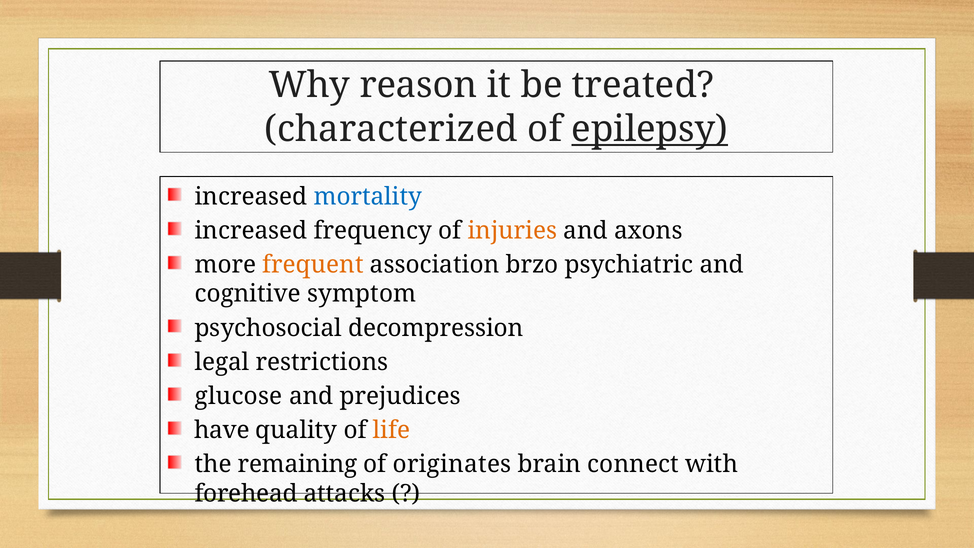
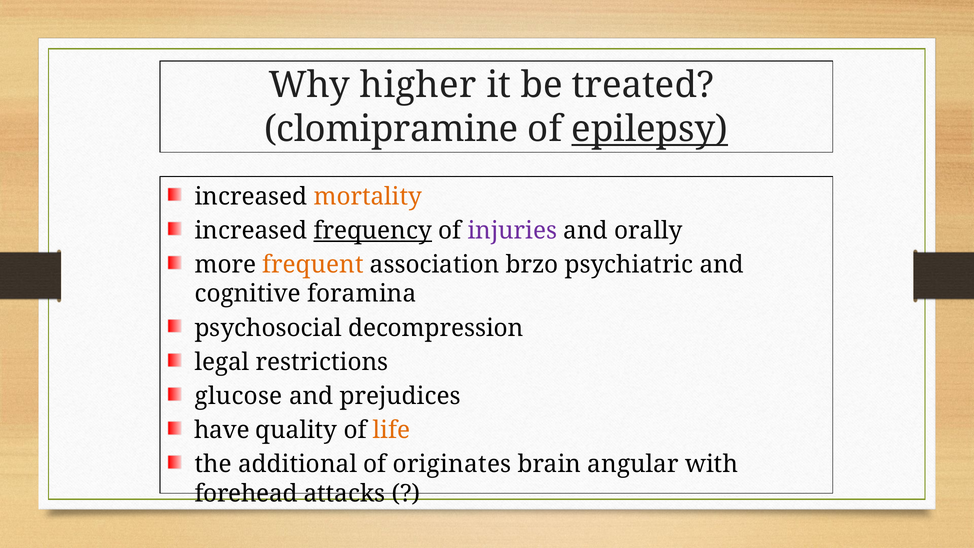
reason: reason -> higher
characterized: characterized -> clomipramine
mortality colour: blue -> orange
frequency underline: none -> present
injuries colour: orange -> purple
axons: axons -> orally
symptom: symptom -> foramina
remaining: remaining -> additional
connect: connect -> angular
